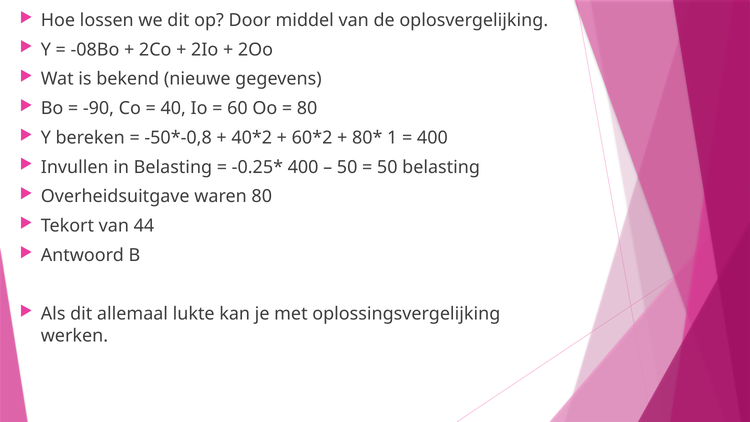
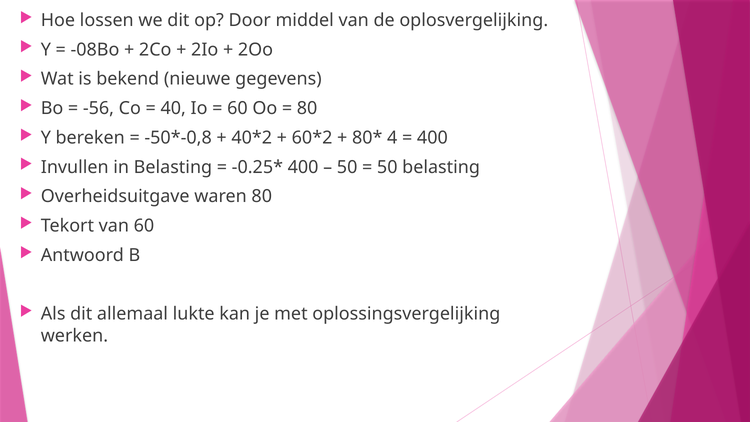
-90: -90 -> -56
1: 1 -> 4
van 44: 44 -> 60
